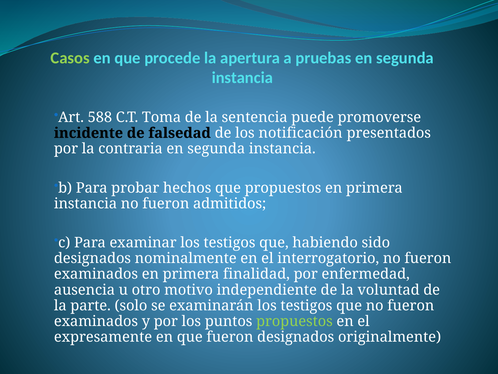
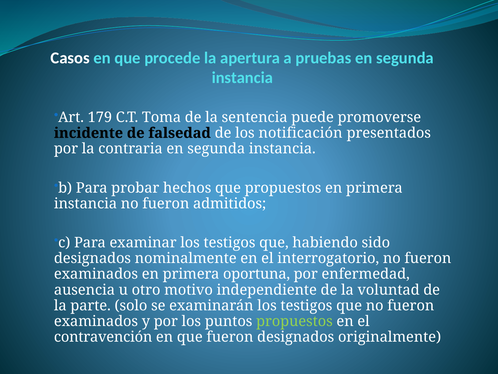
Casos colour: light green -> white
588: 588 -> 179
finalidad: finalidad -> oportuna
expresamente: expresamente -> contravención
